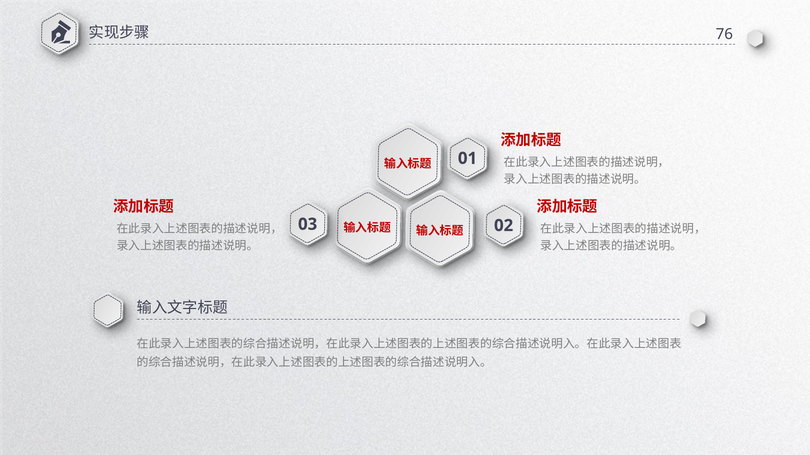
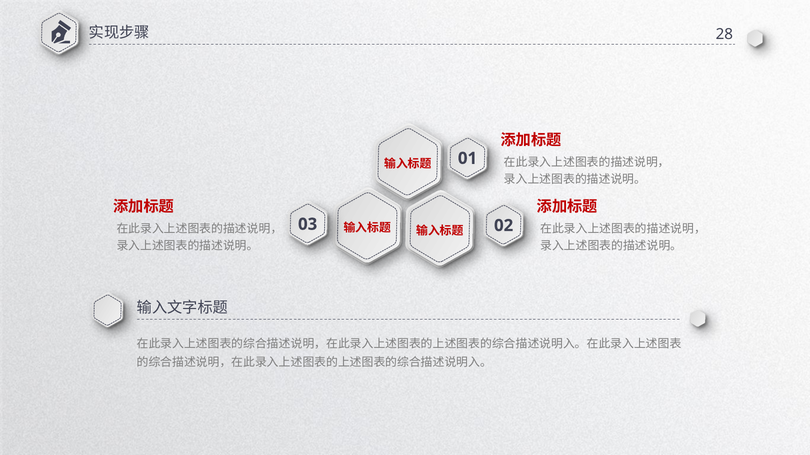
76: 76 -> 28
